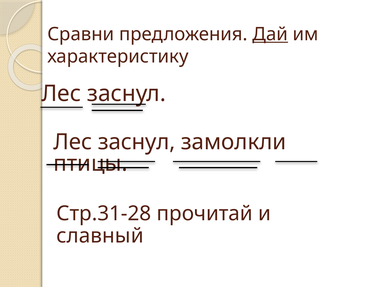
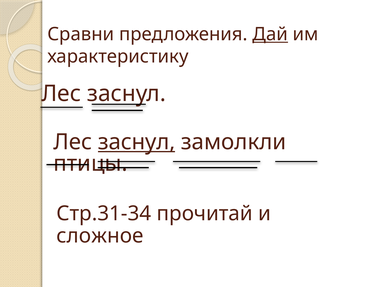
заснул at (137, 142) underline: none -> present
Стр.31-28: Стр.31-28 -> Стр.31-34
славный: славный -> сложное
